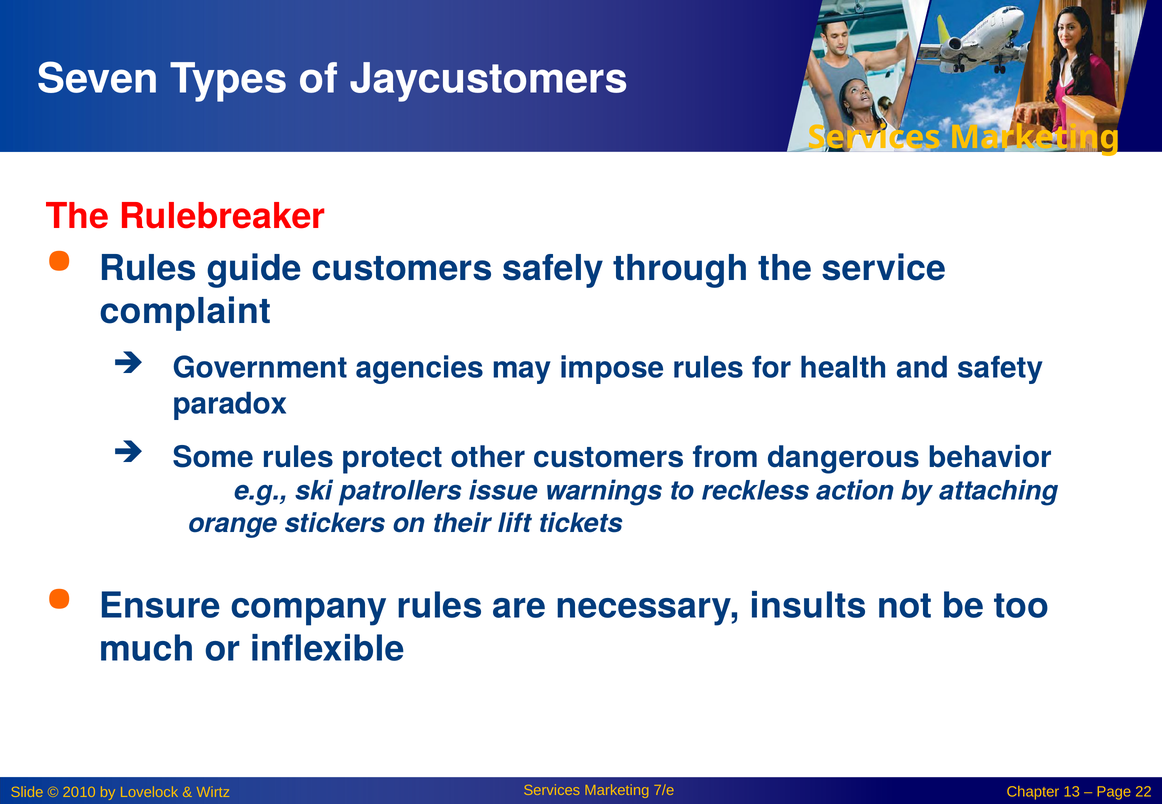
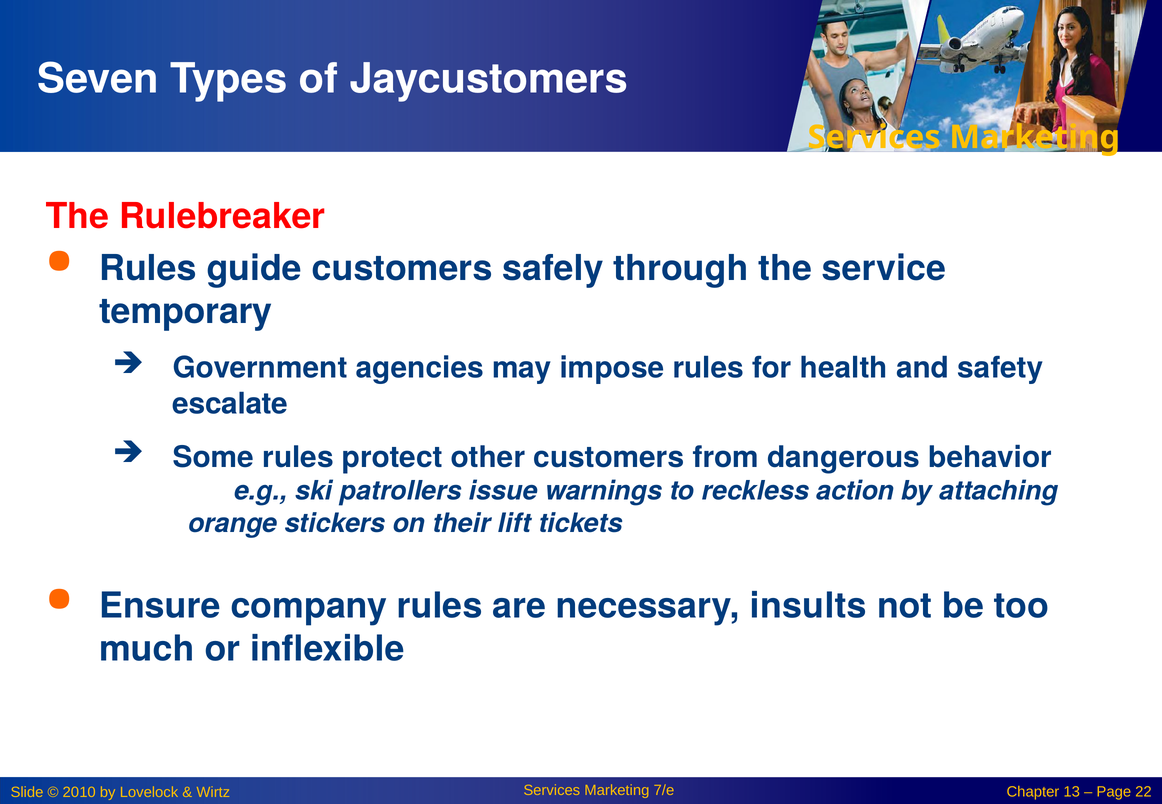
complaint: complaint -> temporary
paradox: paradox -> escalate
